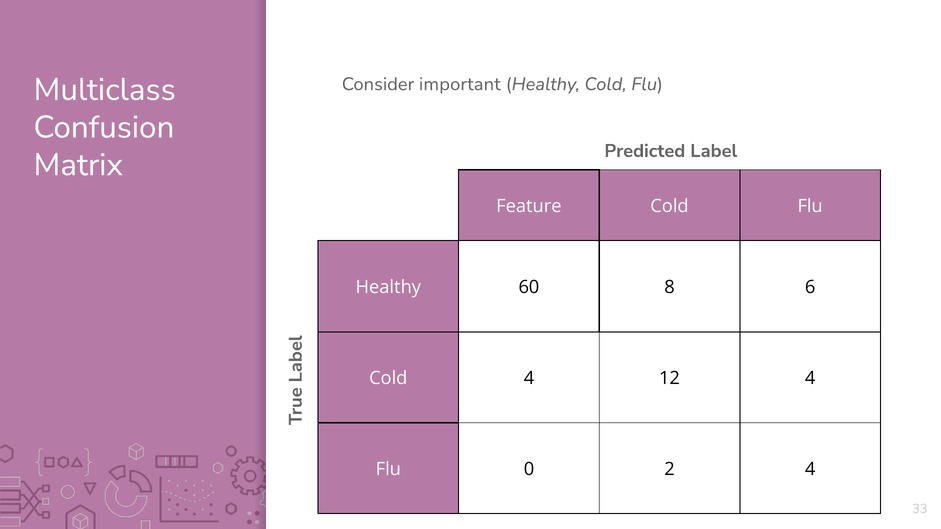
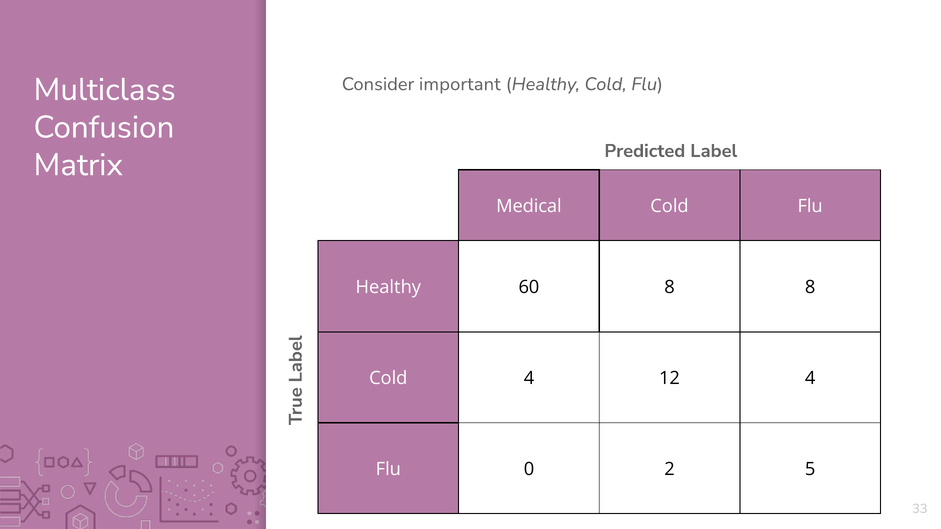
Feature: Feature -> Medical
8 6: 6 -> 8
2 4: 4 -> 5
